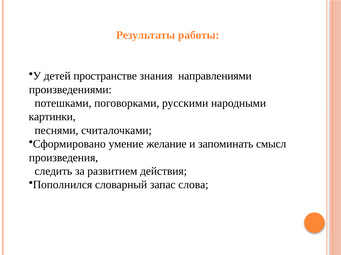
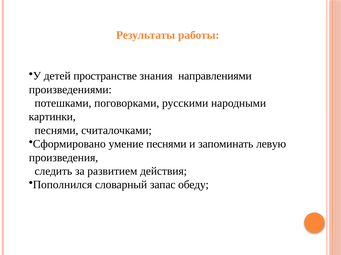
умение желание: желание -> песнями
смысл: смысл -> левую
слова: слова -> обеду
